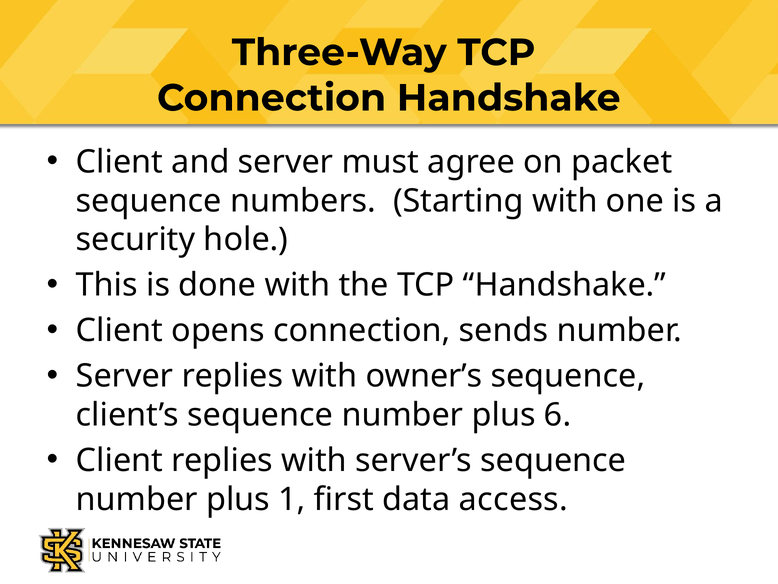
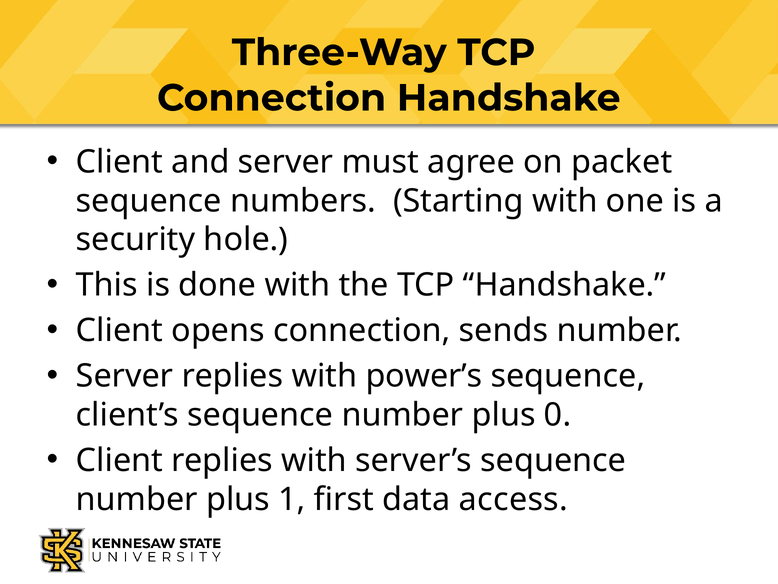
owner’s: owner’s -> power’s
6: 6 -> 0
